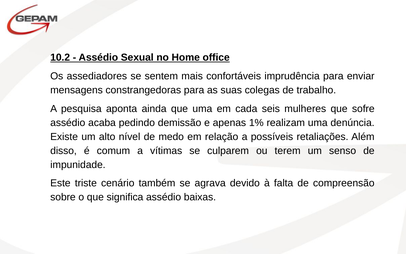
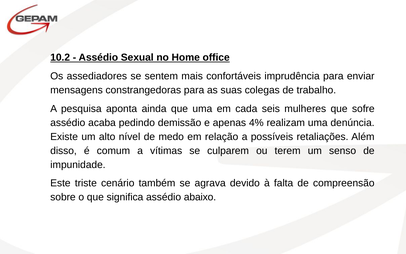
1%: 1% -> 4%
baixas: baixas -> abaixo
